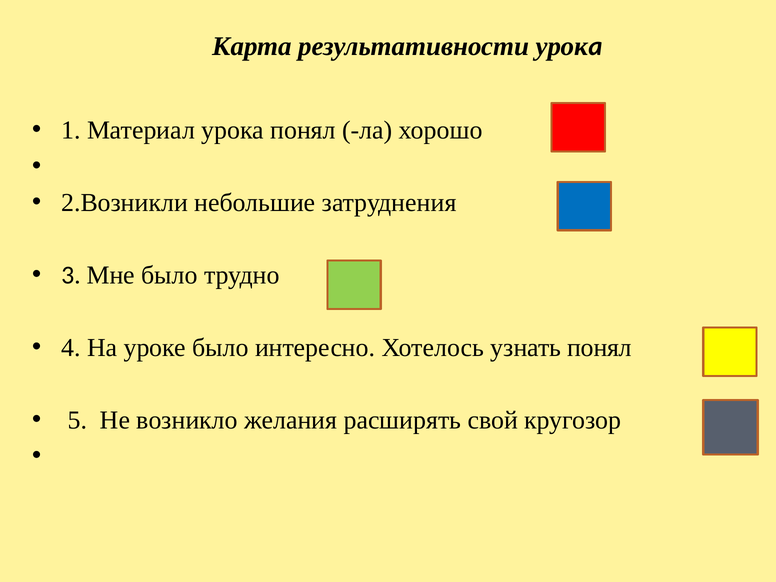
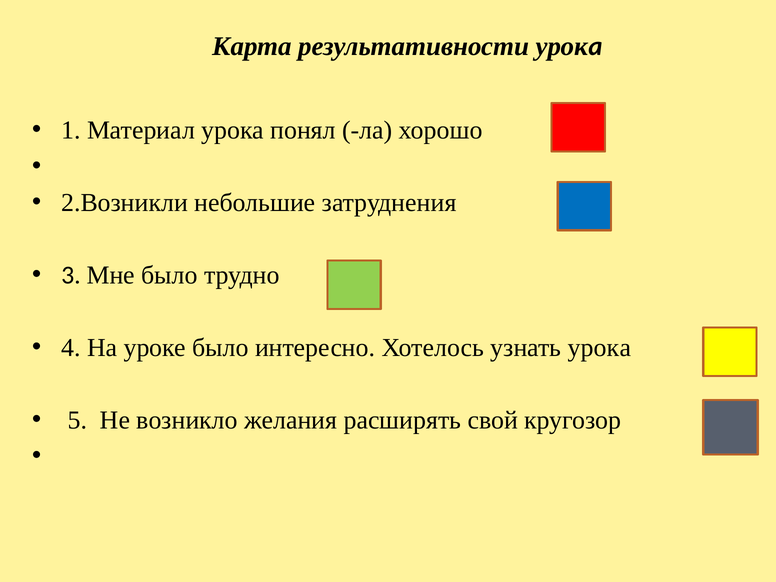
узнать понял: понял -> урока
